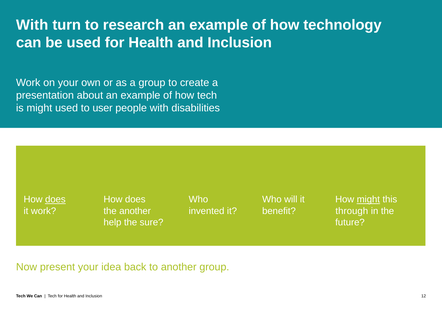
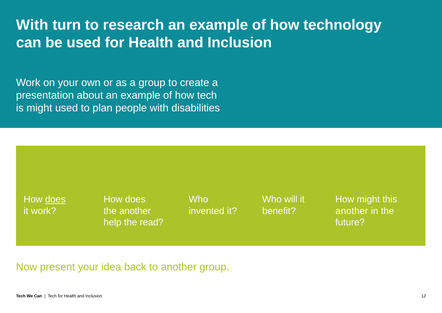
user: user -> plan
might at (368, 199) underline: present -> none
through at (352, 211): through -> another
sure: sure -> read
